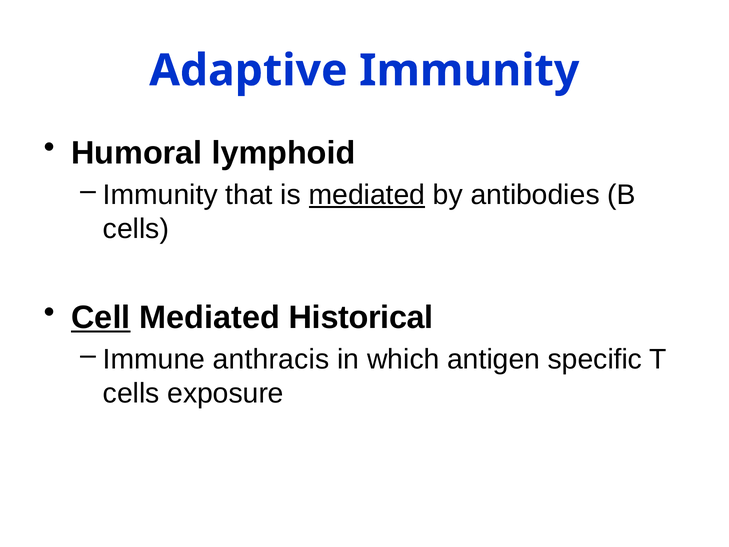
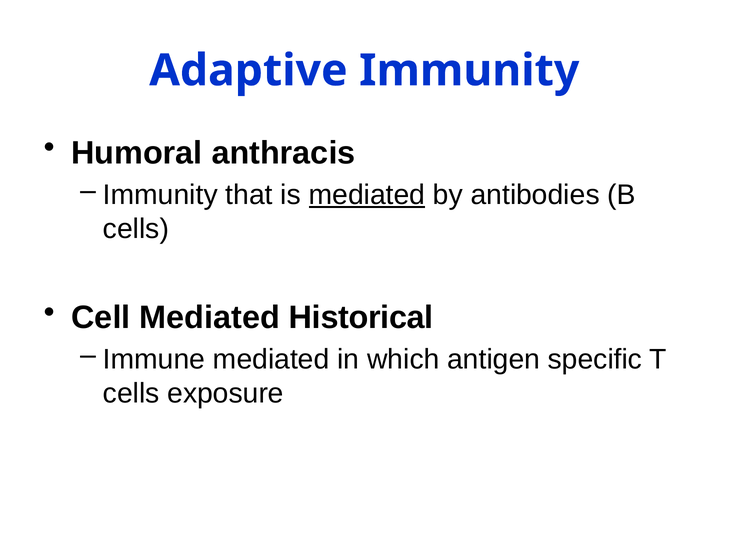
lymphoid: lymphoid -> anthracis
Cell underline: present -> none
Immune anthracis: anthracis -> mediated
